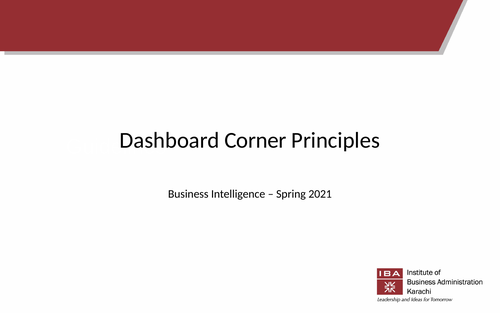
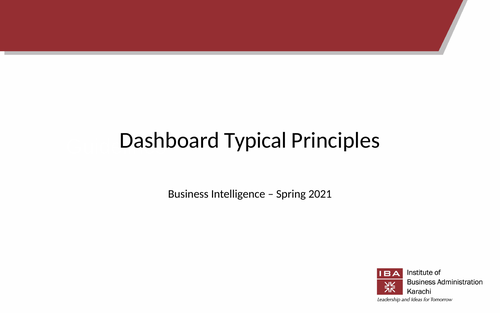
Corner: Corner -> Typical
